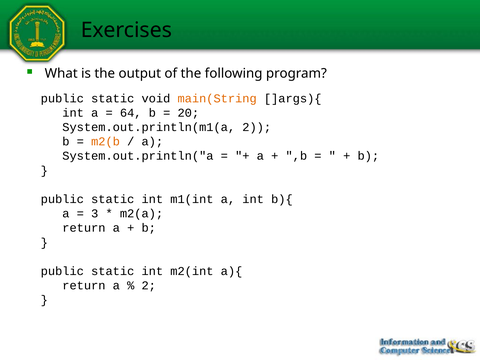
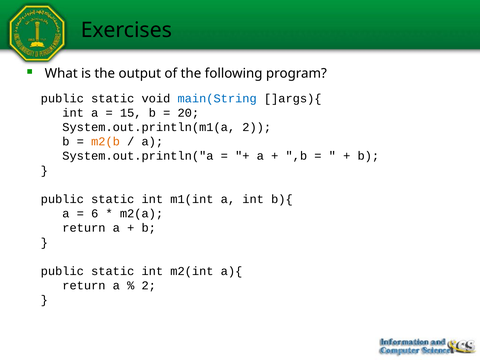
main(String colour: orange -> blue
64: 64 -> 15
3: 3 -> 6
